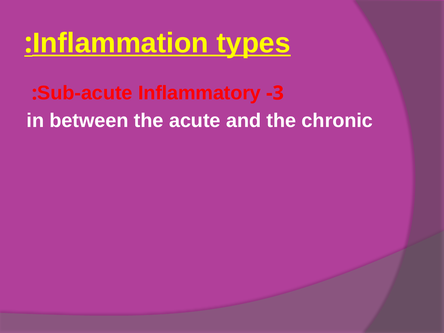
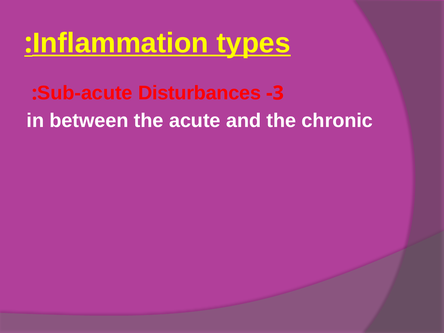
Inflammatory: Inflammatory -> Disturbances
